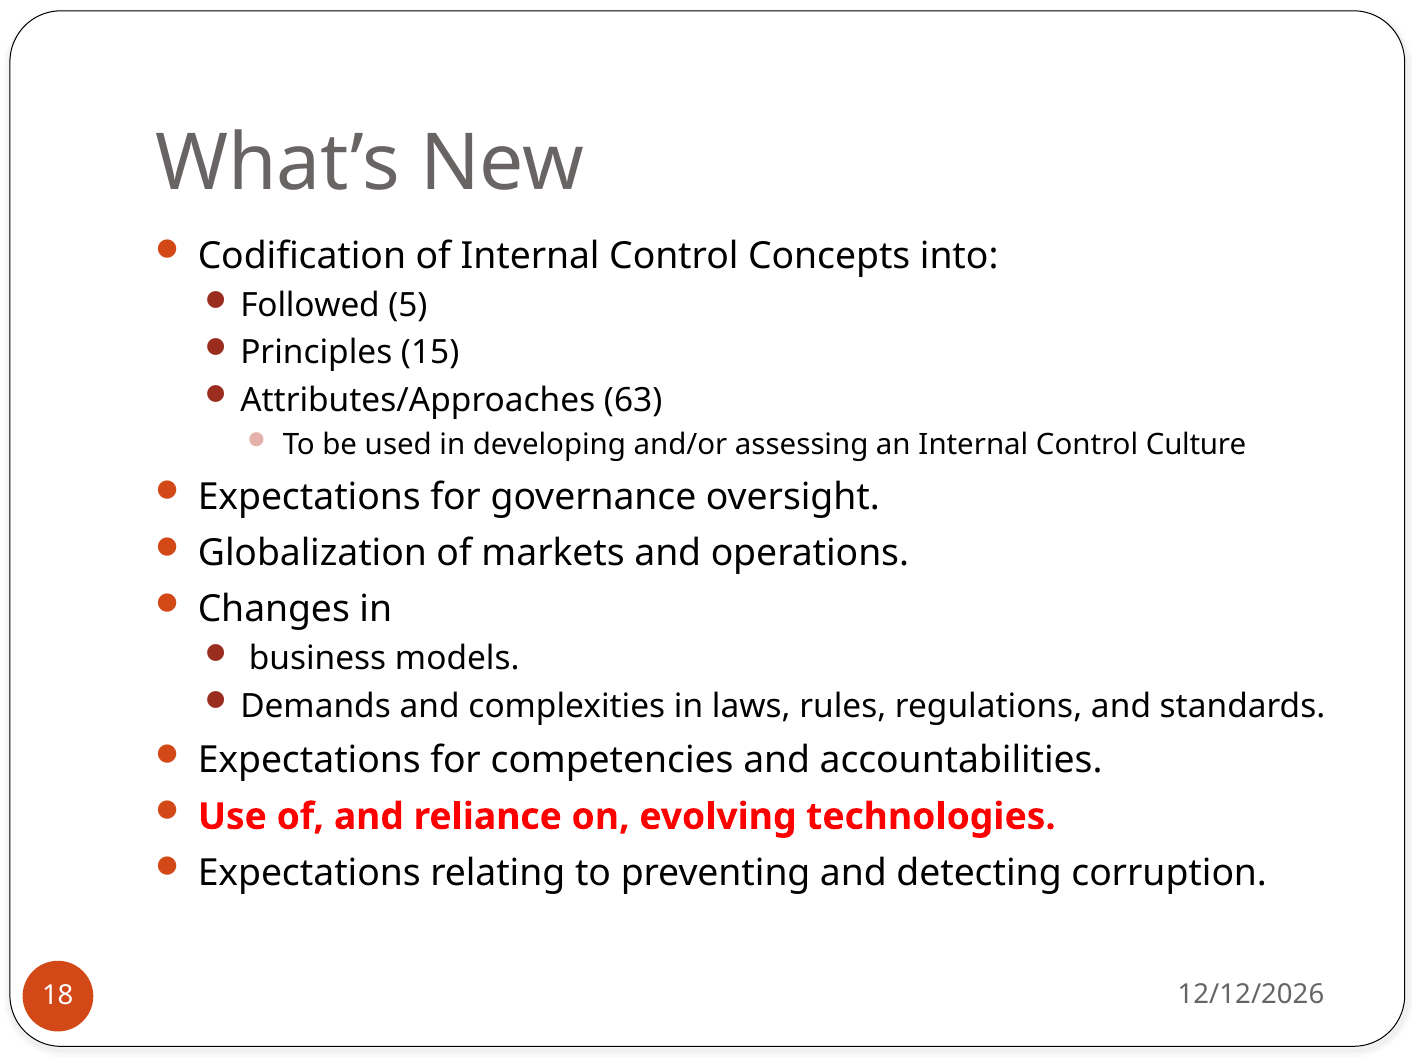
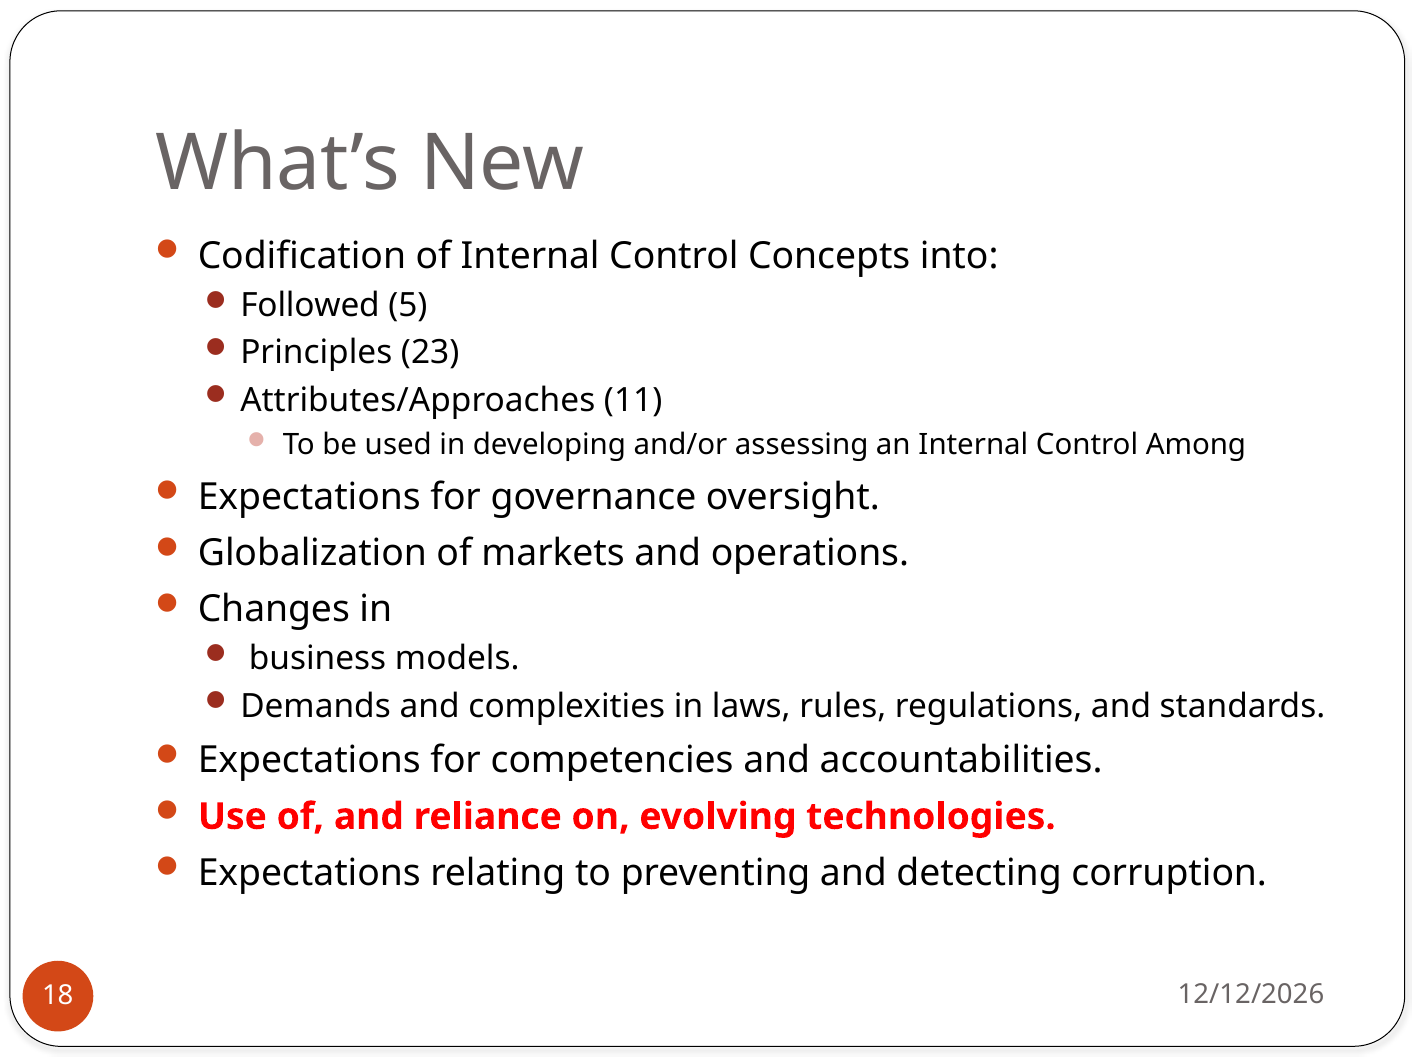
15: 15 -> 23
63: 63 -> 11
Culture: Culture -> Among
